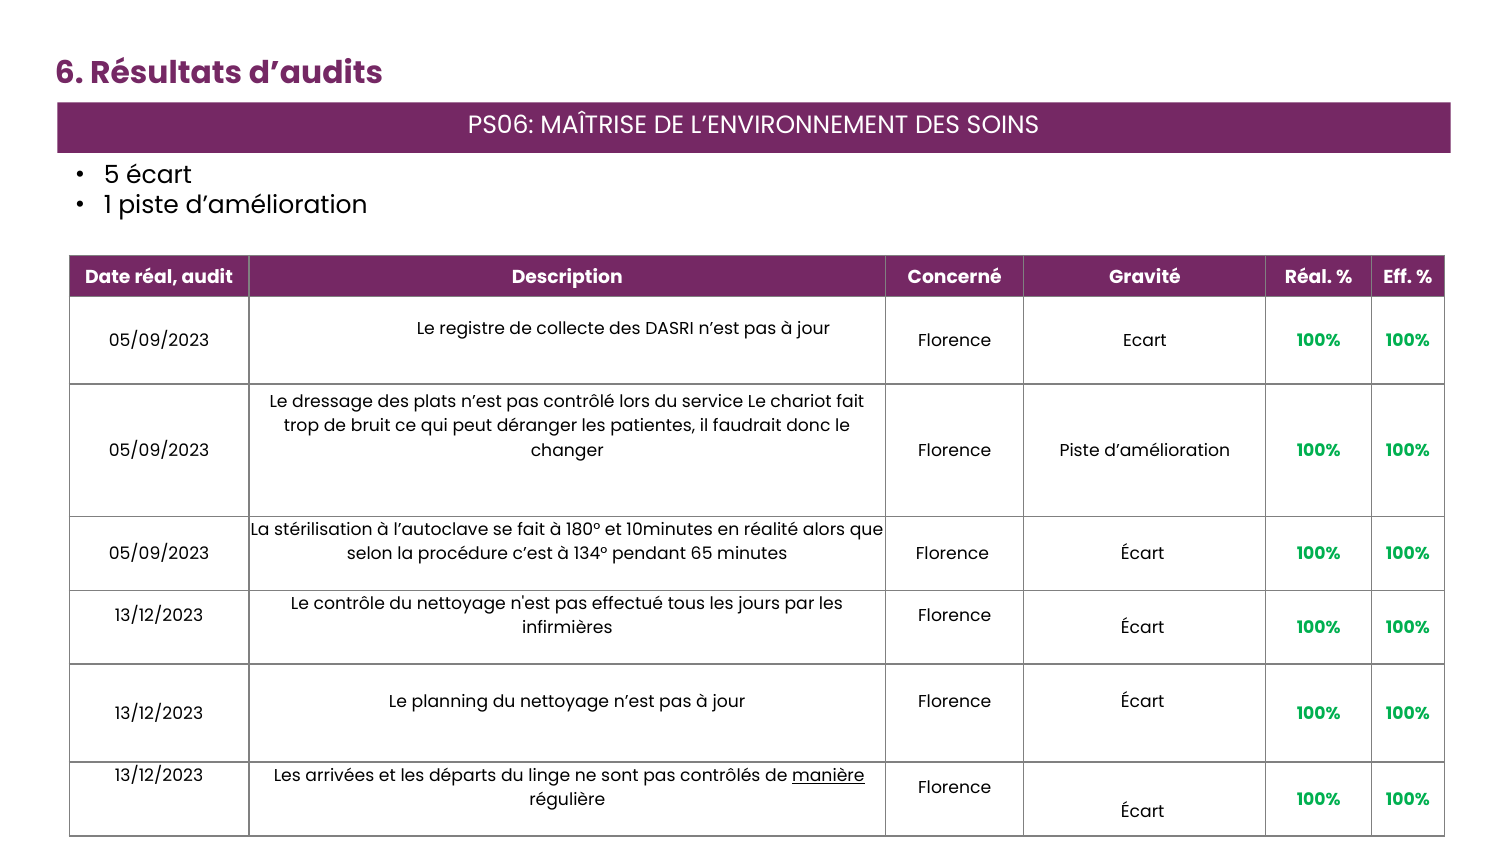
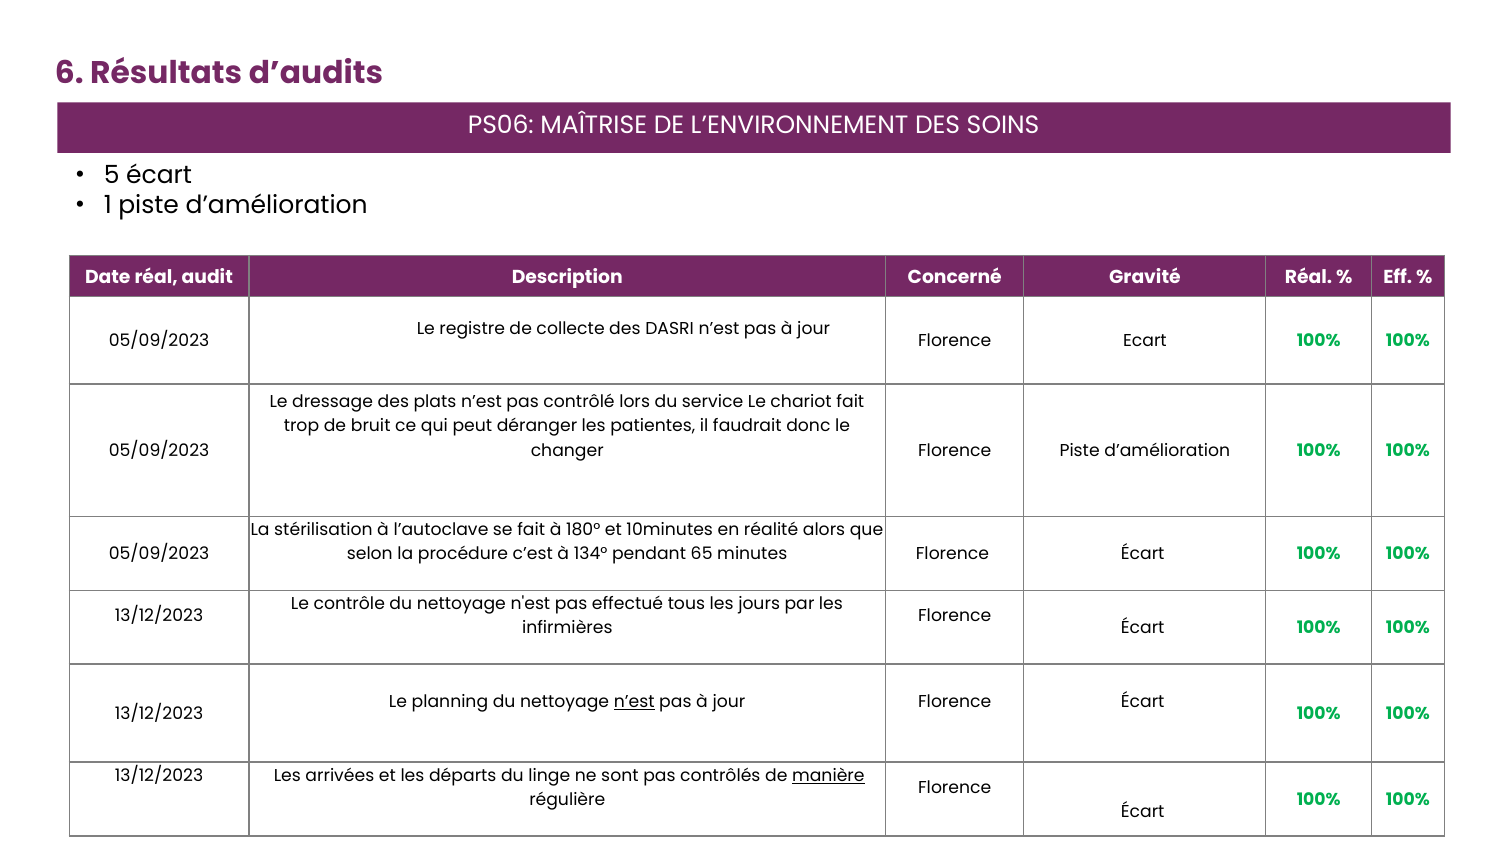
n’est at (634, 702) underline: none -> present
